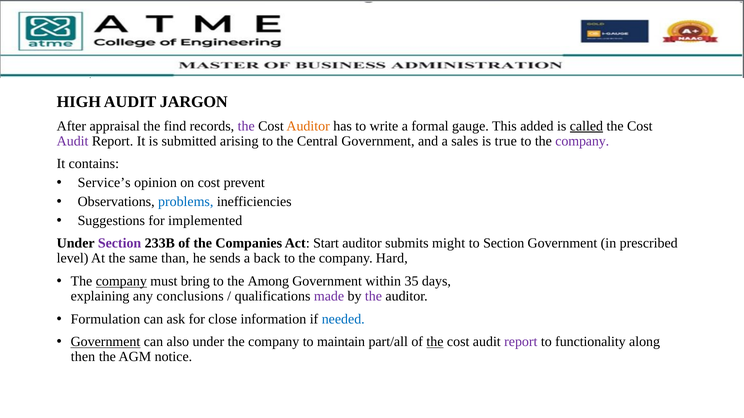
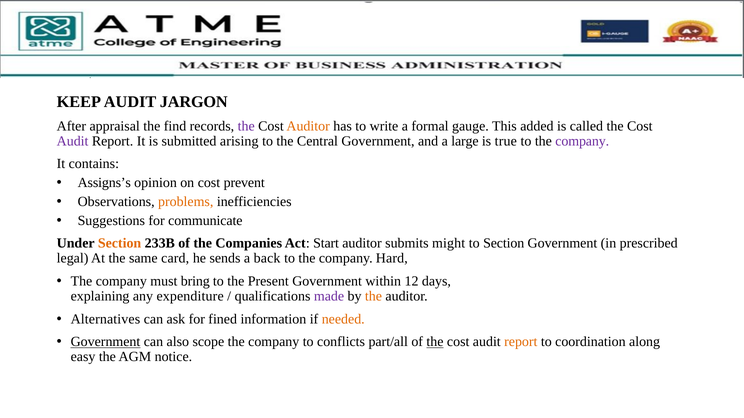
HIGH: HIGH -> KEEP
called underline: present -> none
sales: sales -> large
Service’s: Service’s -> Assigns’s
problems colour: blue -> orange
implemented: implemented -> communicate
Section at (120, 244) colour: purple -> orange
level: level -> legal
than: than -> card
company at (121, 282) underline: present -> none
Among: Among -> Present
35: 35 -> 12
conclusions: conclusions -> expenditure
the at (373, 297) colour: purple -> orange
Formulation: Formulation -> Alternatives
close: close -> fined
needed colour: blue -> orange
also under: under -> scope
maintain: maintain -> conflicts
report at (521, 342) colour: purple -> orange
functionality: functionality -> coordination
then: then -> easy
